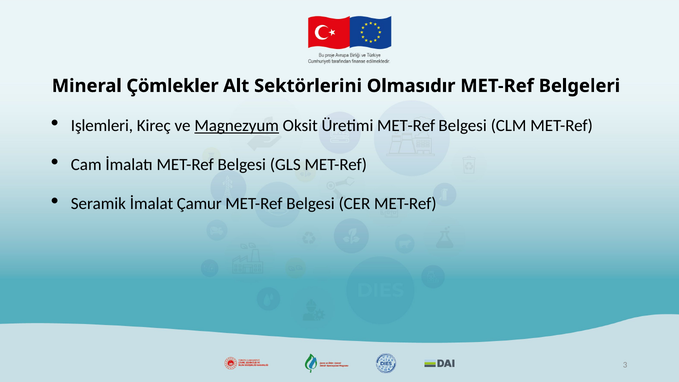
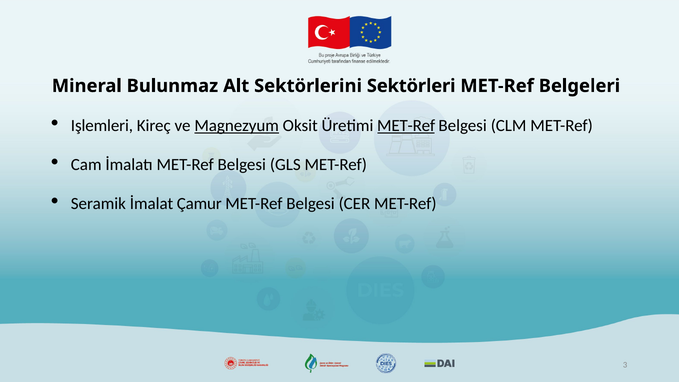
Çömlekler: Çömlekler -> Bulunmaz
Olmasıdır: Olmasıdır -> Sektörleri
MET-Ref at (406, 126) underline: none -> present
